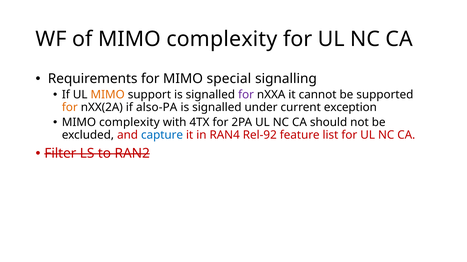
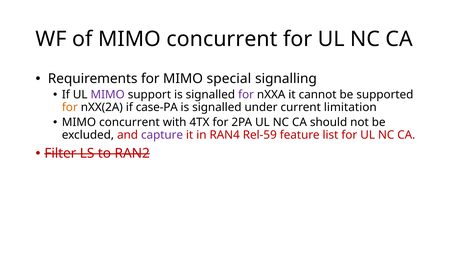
of MIMO complexity: complexity -> concurrent
MIMO at (108, 95) colour: orange -> purple
also-PA: also-PA -> case-PA
exception: exception -> limitation
complexity at (129, 123): complexity -> concurrent
capture colour: blue -> purple
Rel-92: Rel-92 -> Rel-59
